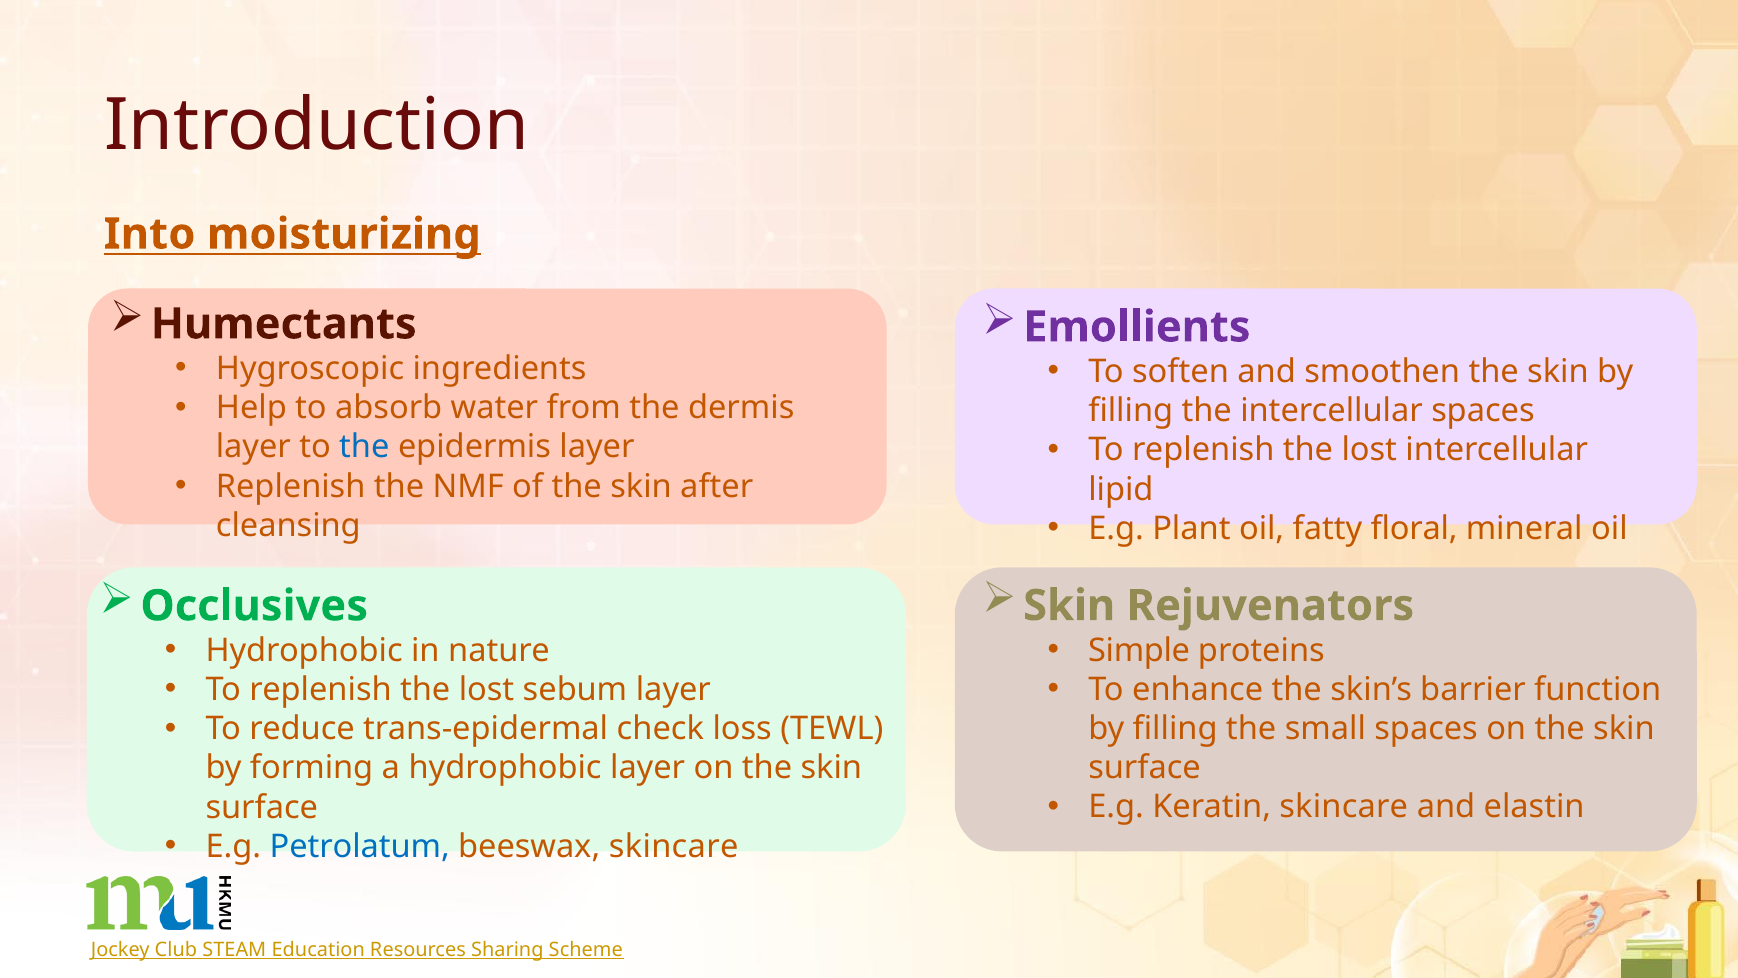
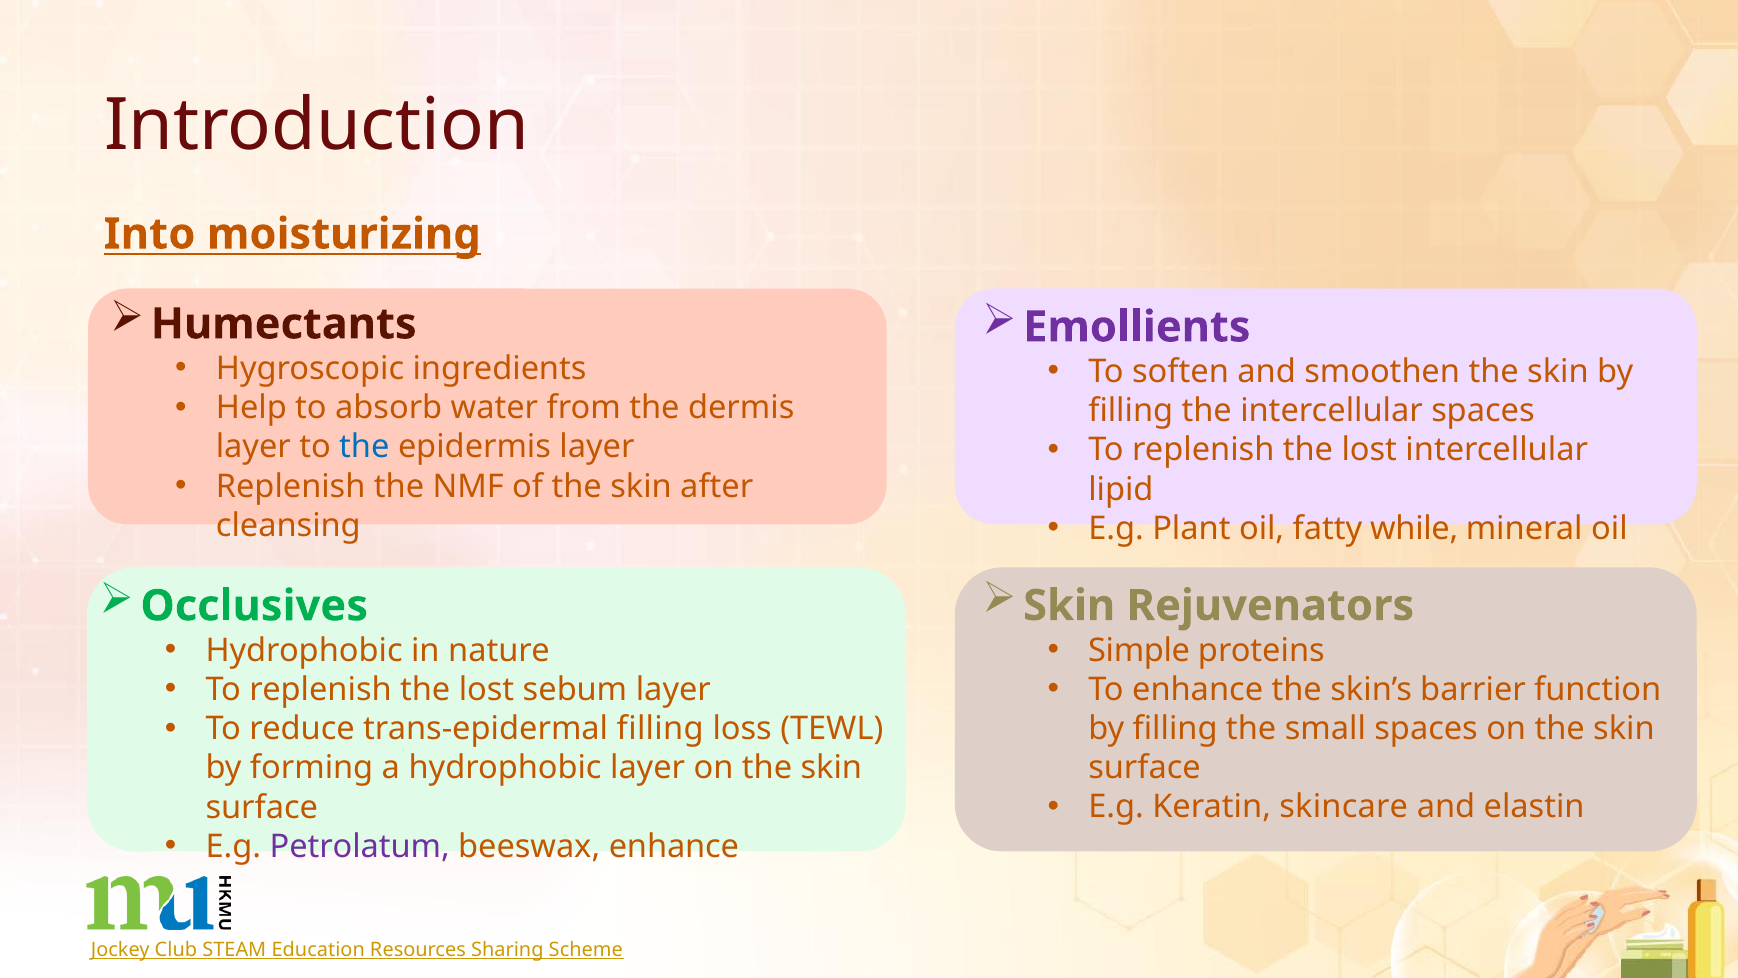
floral: floral -> while
trans-epidermal check: check -> filling
Petrolatum colour: blue -> purple
beeswax skincare: skincare -> enhance
